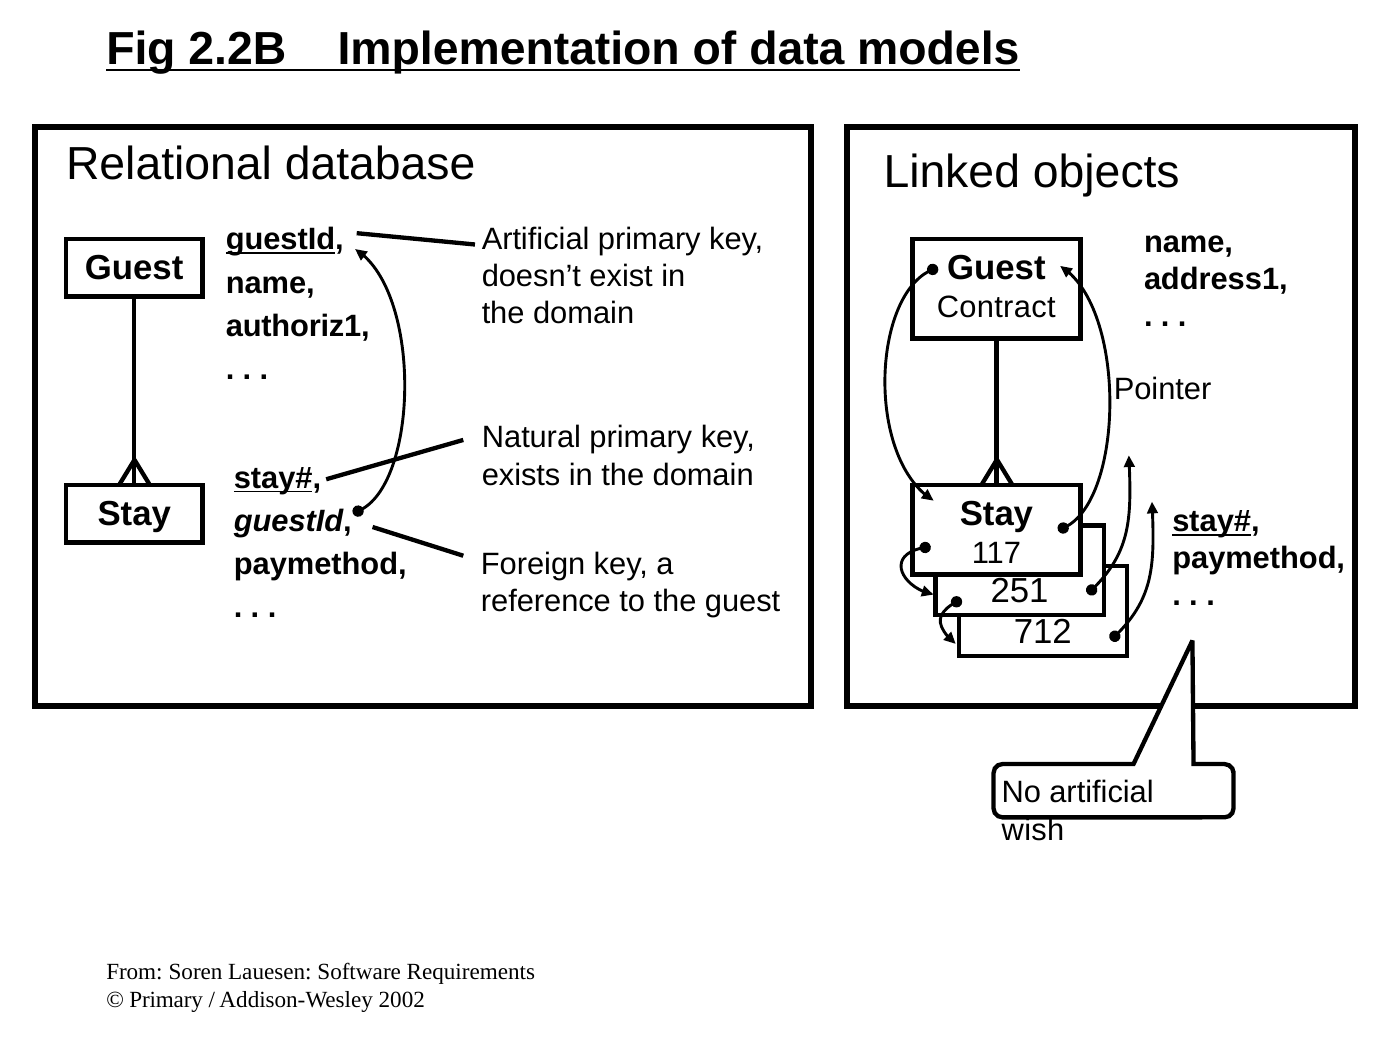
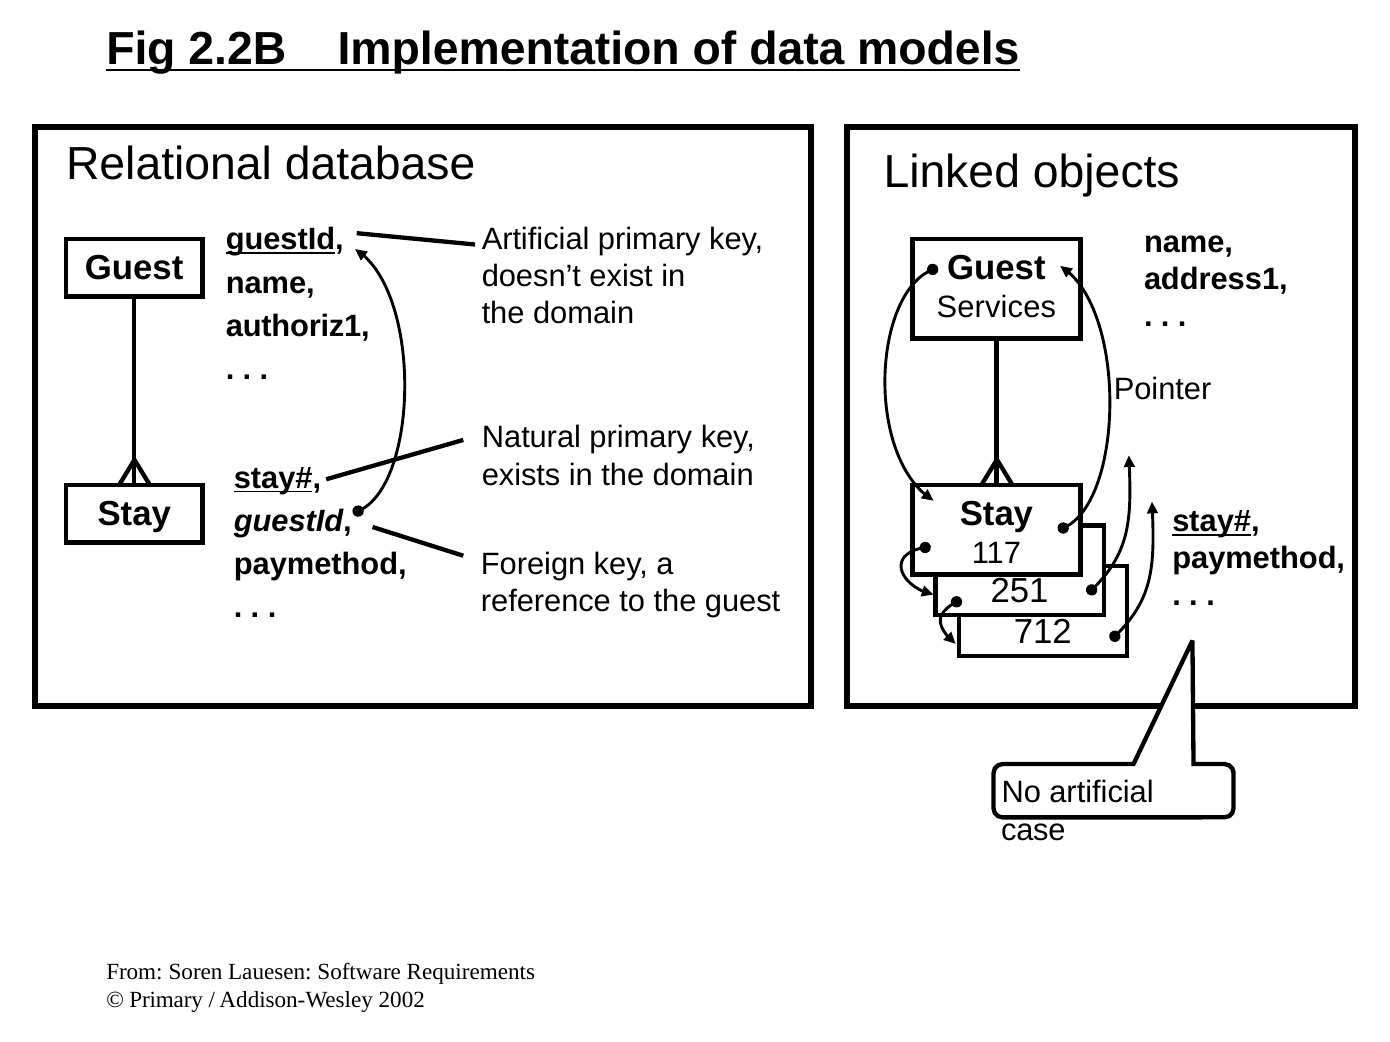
Contract: Contract -> Services
wish: wish -> case
